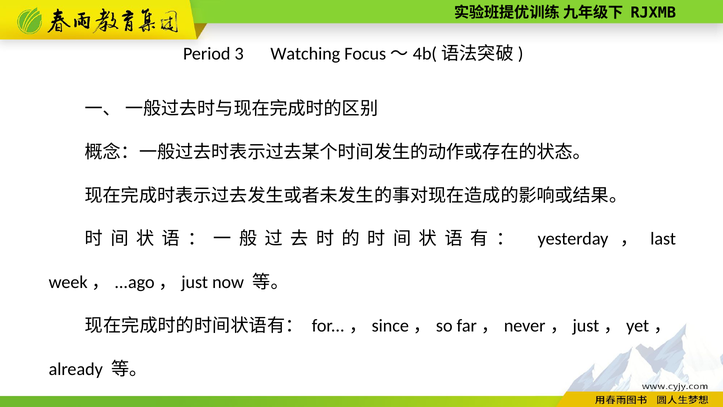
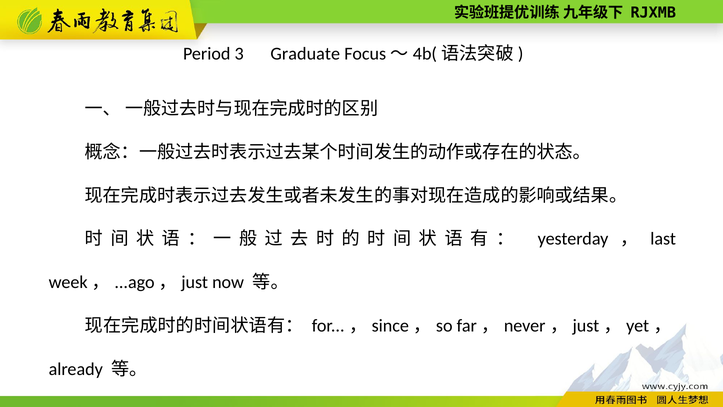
Watching: Watching -> Graduate
